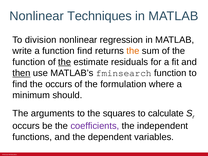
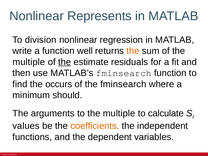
Techniques: Techniques -> Represents
function find: find -> well
function at (29, 62): function -> multiple
then underline: present -> none
the formulation: formulation -> fminsearch
to the squares: squares -> multiple
occurs at (26, 126): occurs -> values
coefficients colour: purple -> orange
